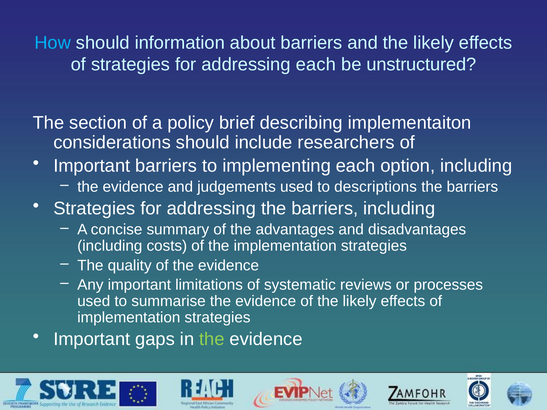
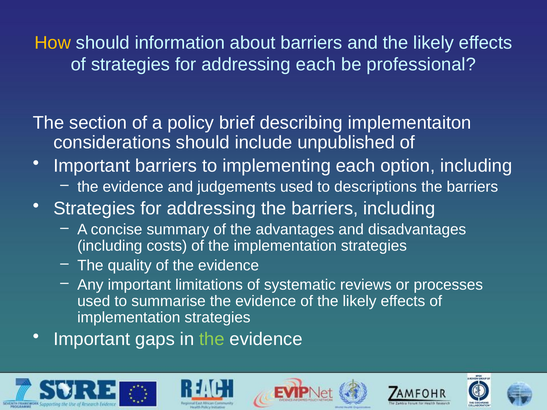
How colour: light blue -> yellow
unstructured: unstructured -> professional
researchers: researchers -> unpublished
